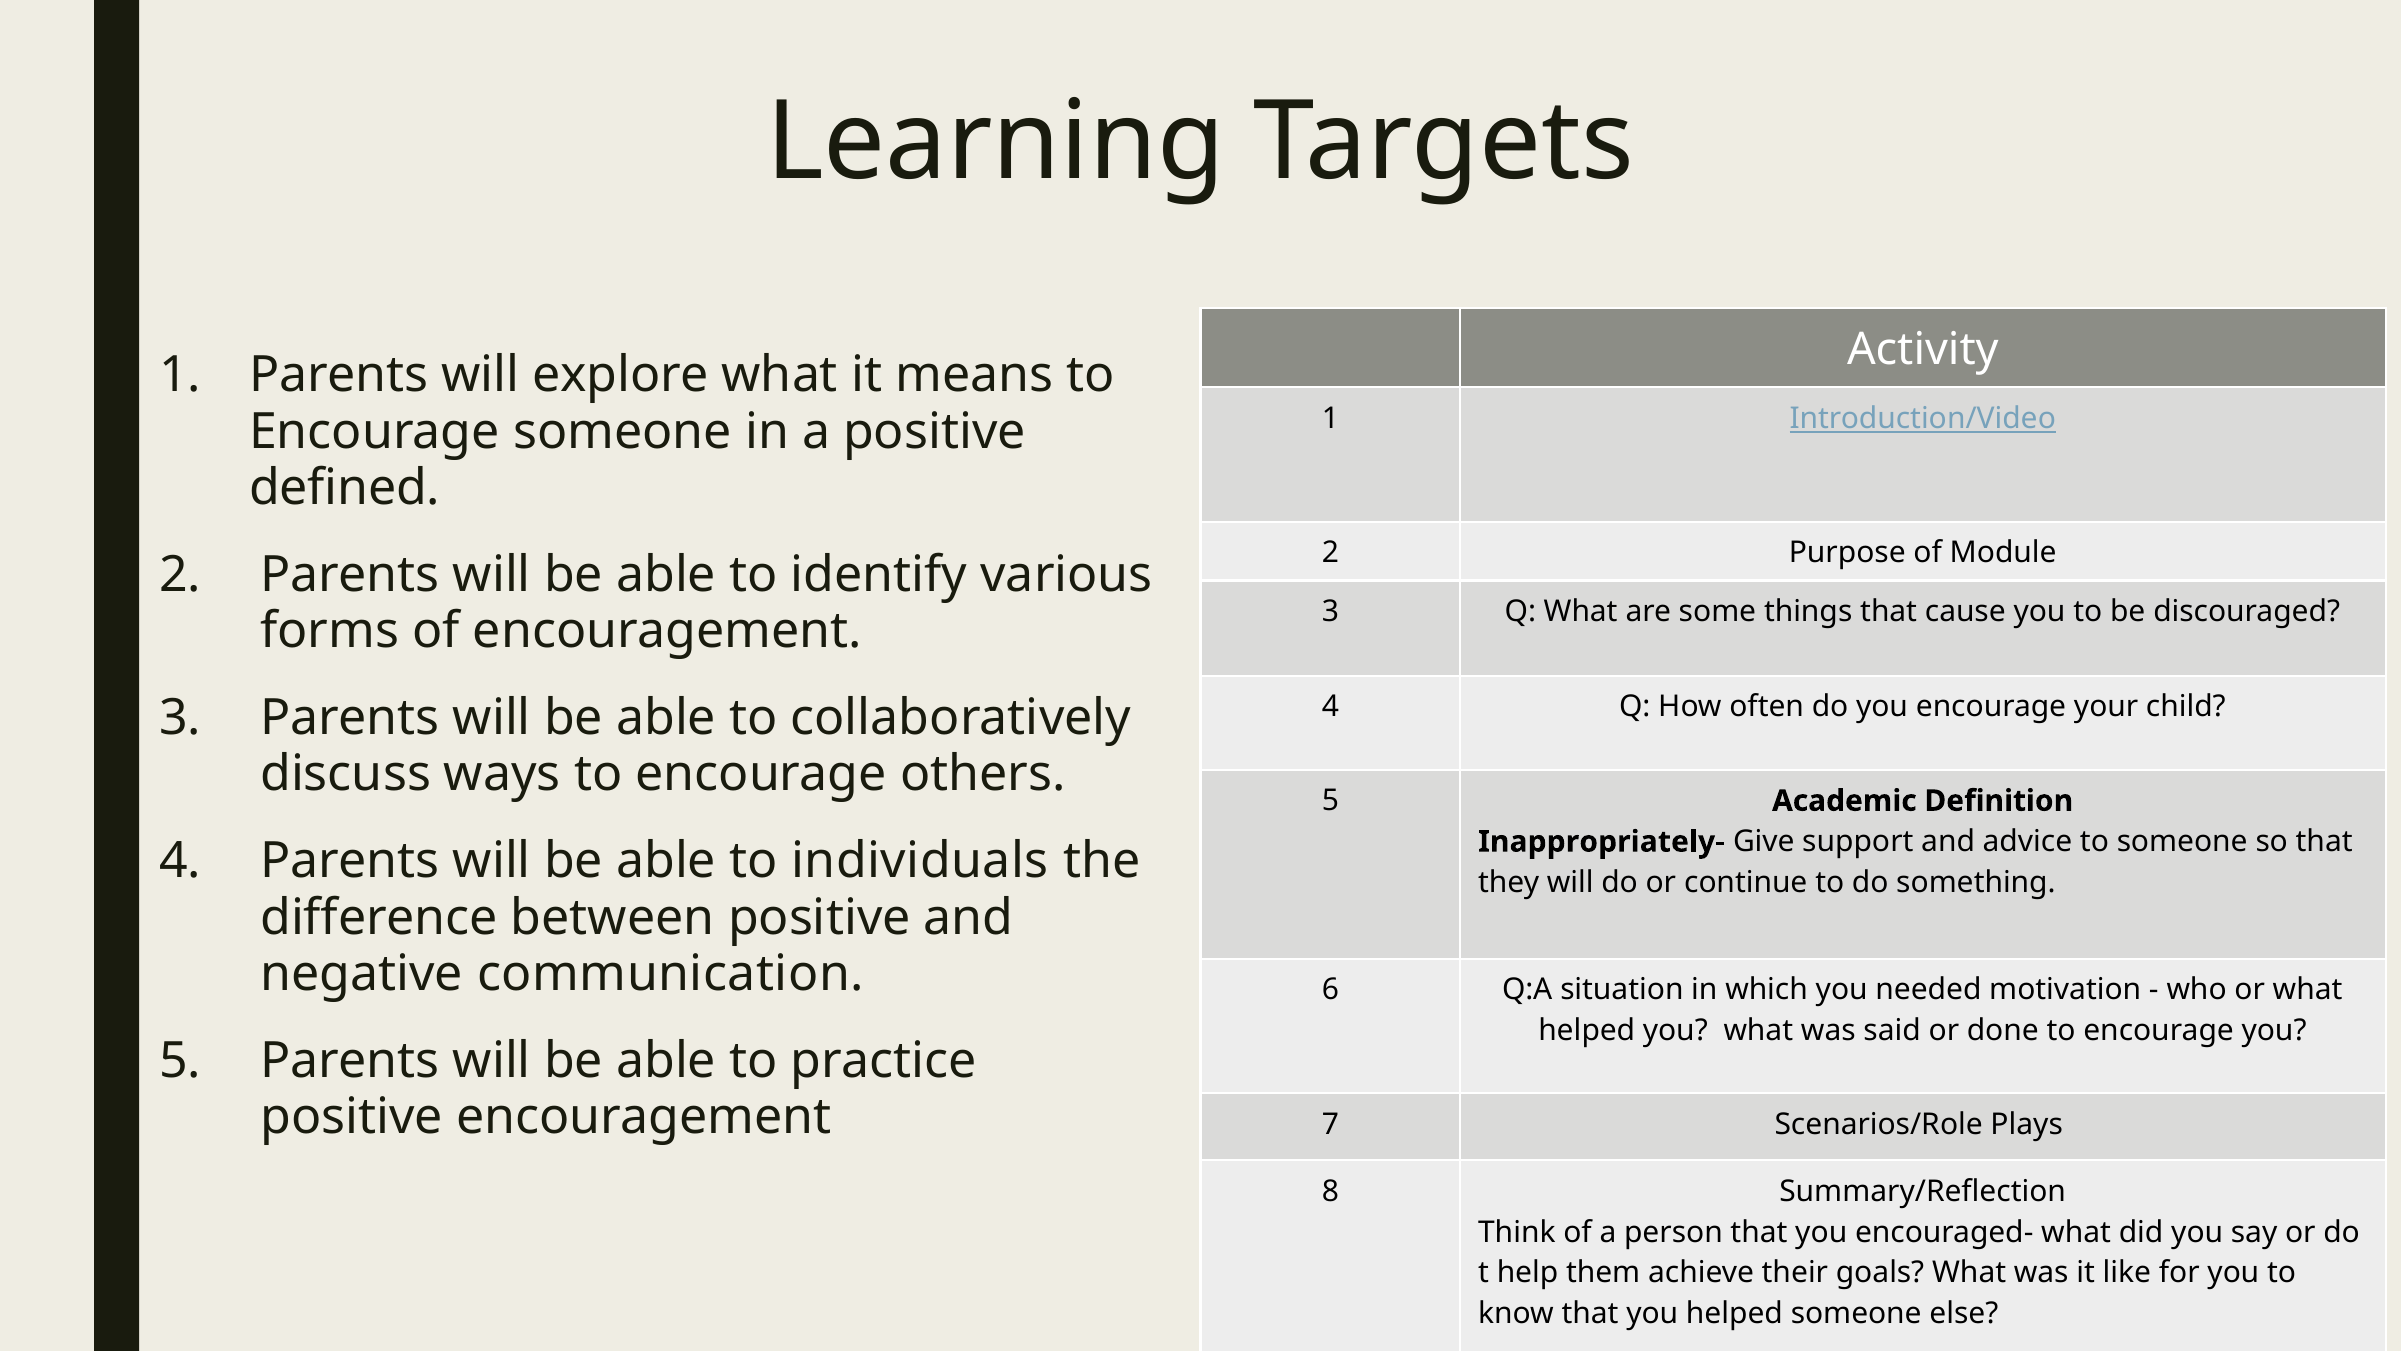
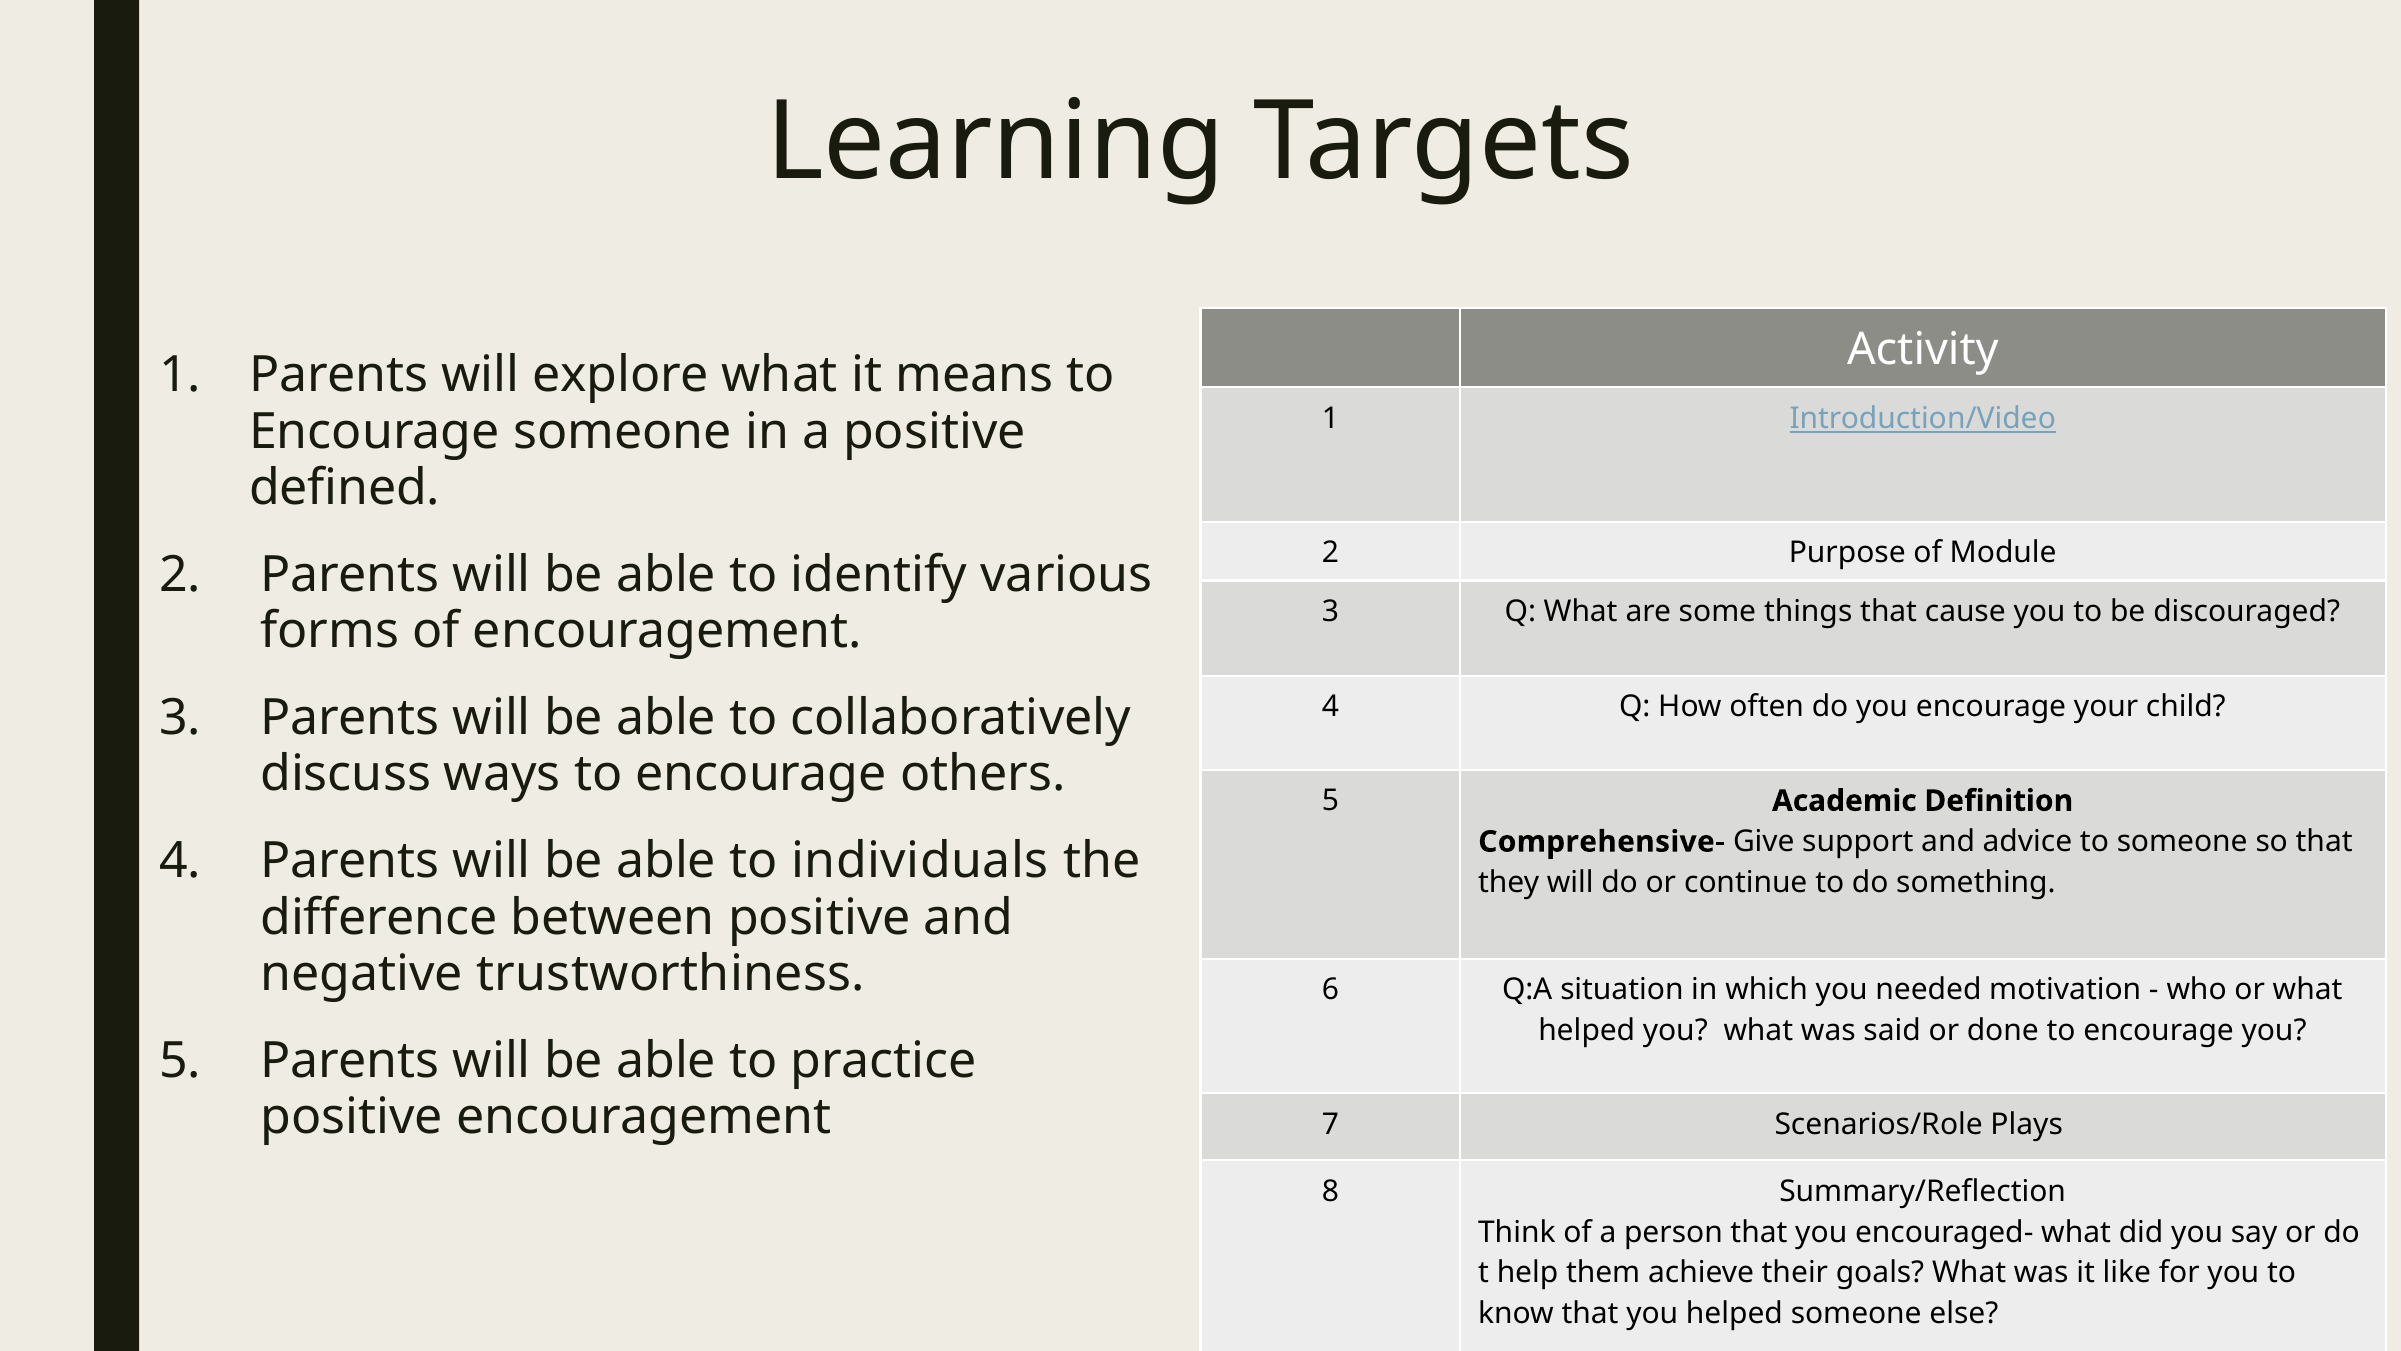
Inappropriately-: Inappropriately- -> Comprehensive-
communication: communication -> trustworthiness
